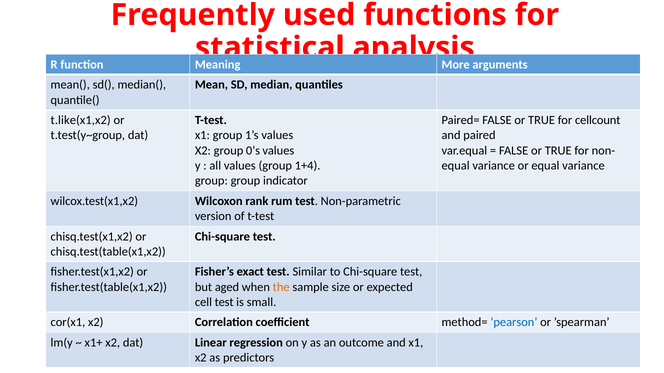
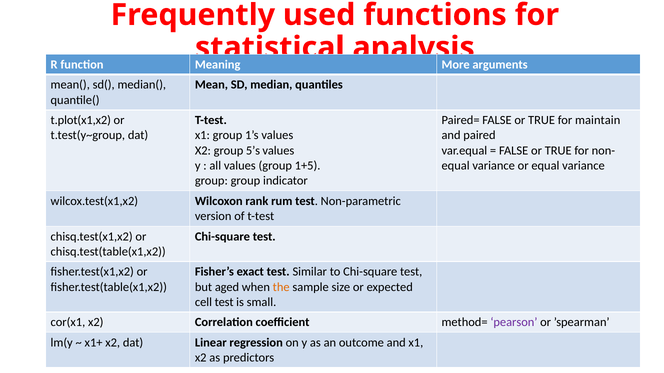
t.like(x1,x2: t.like(x1,x2 -> t.plot(x1,x2
cellcount: cellcount -> maintain
0’s: 0’s -> 5’s
1+4: 1+4 -> 1+5
pearson colour: blue -> purple
